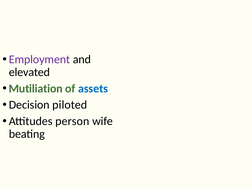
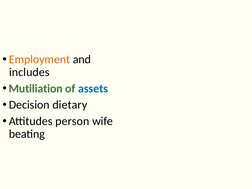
Employment colour: purple -> orange
elevated: elevated -> includes
piloted: piloted -> dietary
